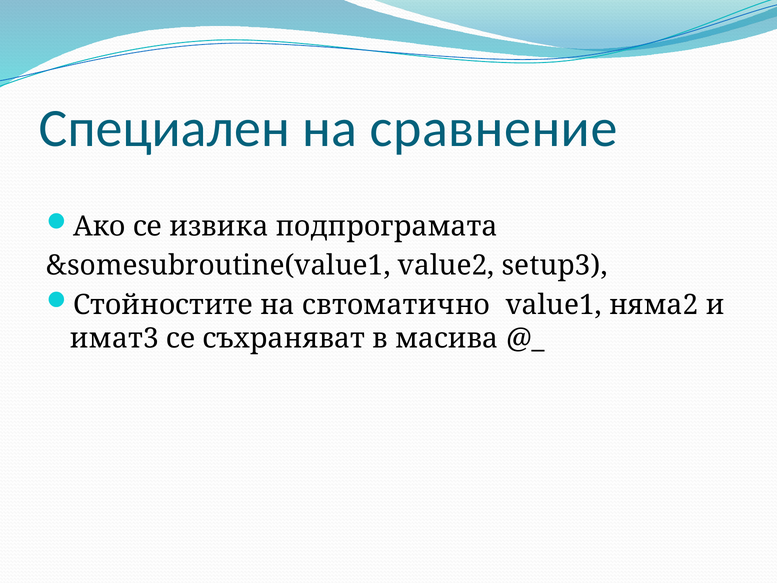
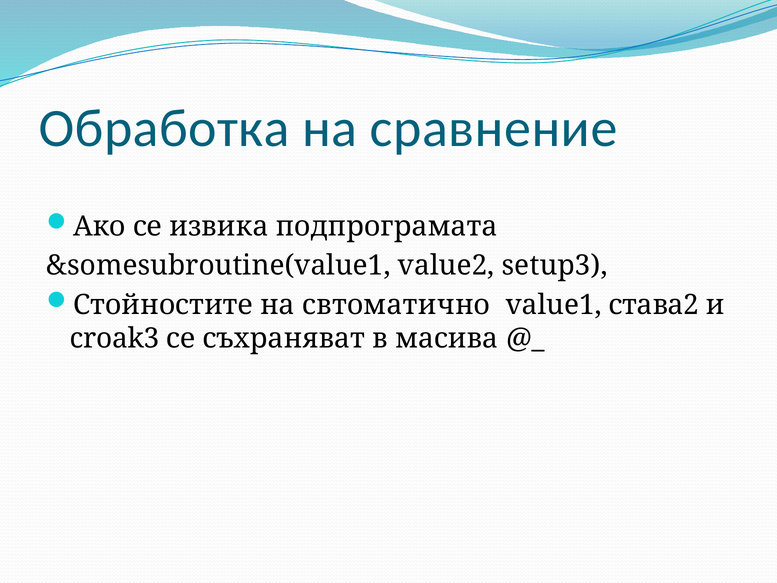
Специален: Специален -> Обработка
няма2: няма2 -> става2
имат3: имат3 -> croak3
